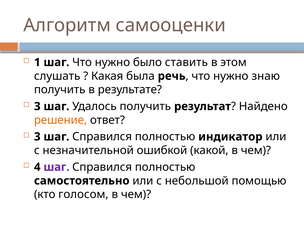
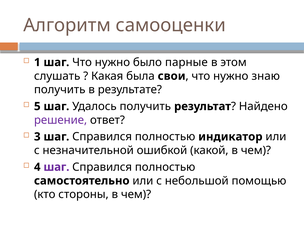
ставить: ставить -> парные
речь: речь -> свои
3 at (37, 106): 3 -> 5
решение colour: orange -> purple
голосом: голосом -> стороны
